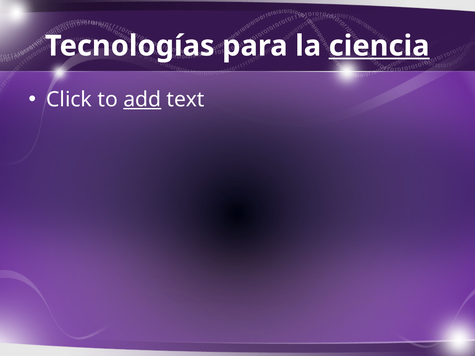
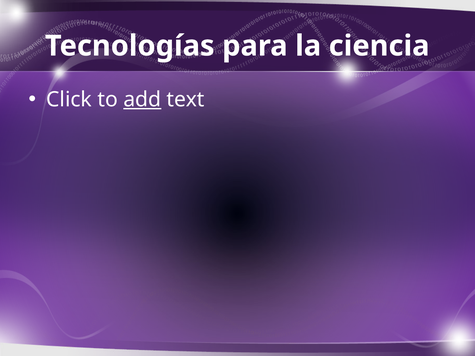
ciencia underline: present -> none
